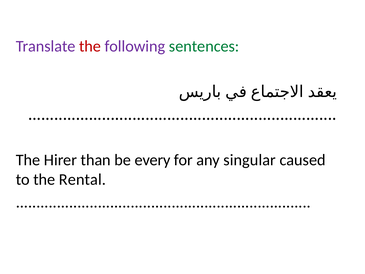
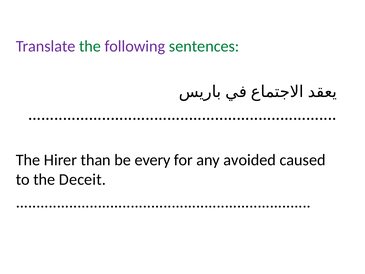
the at (90, 46) colour: red -> green
singular: singular -> avoided
Rental: Rental -> Deceit
